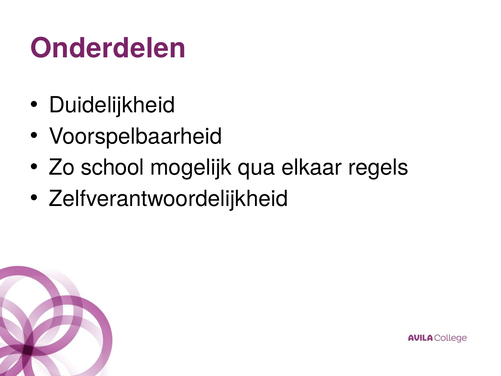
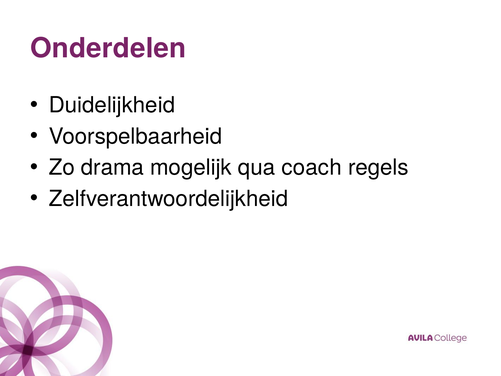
school: school -> drama
elkaar: elkaar -> coach
